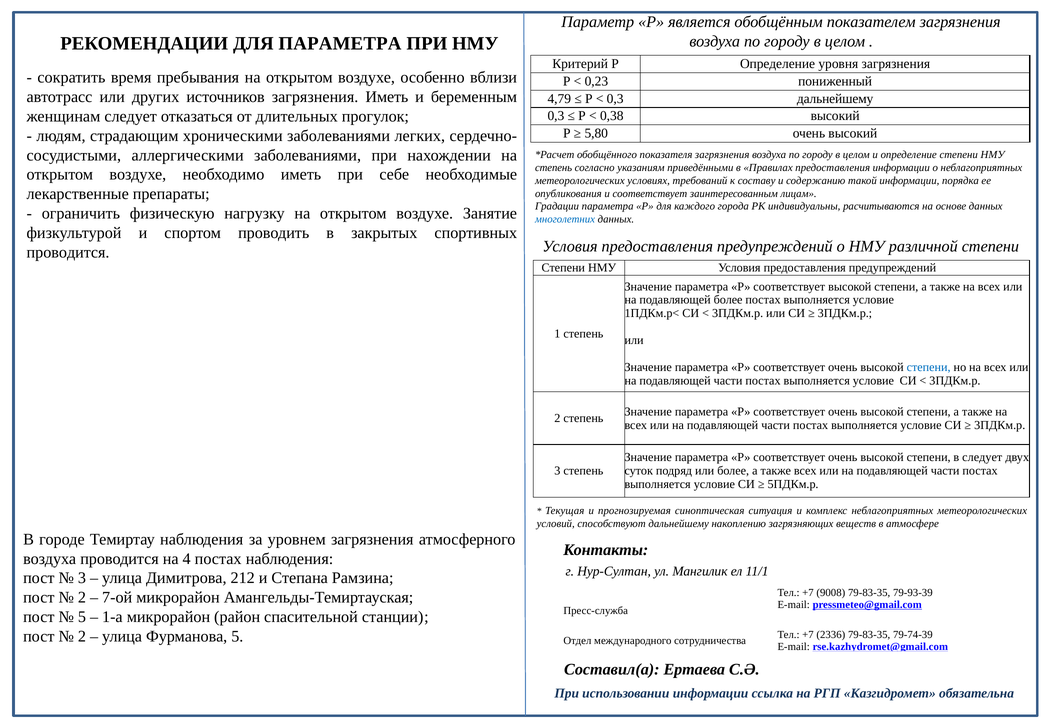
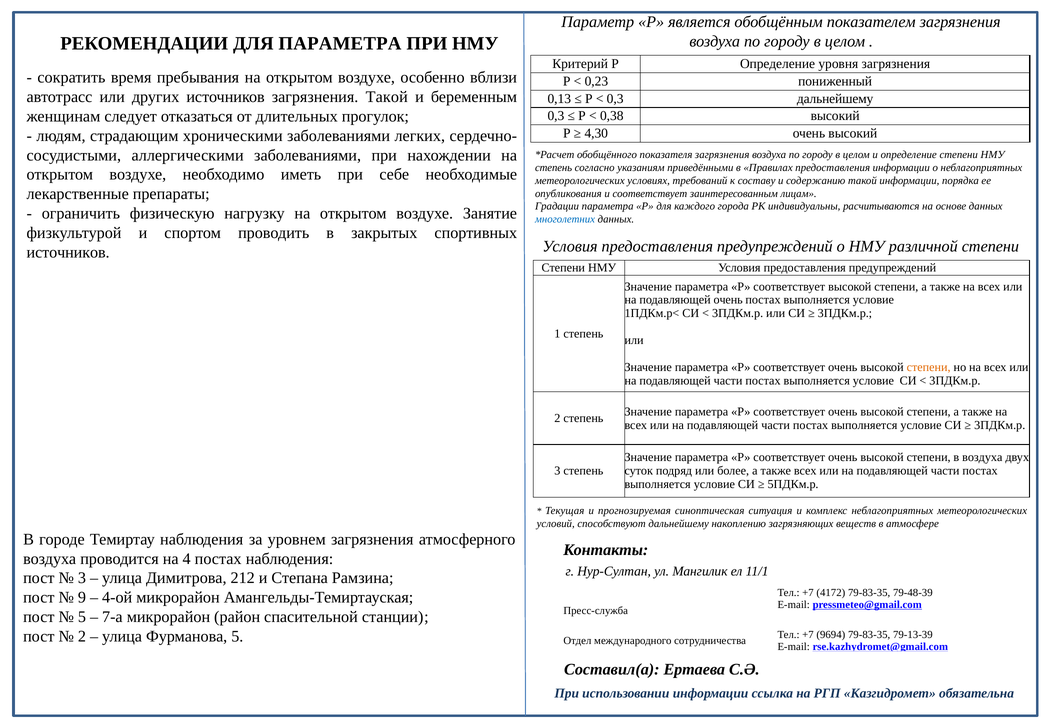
загрязнения Иметь: Иметь -> Такой
4,79: 4,79 -> 0,13
5,80: 5,80 -> 4,30
проводится at (68, 252): проводится -> источников
подавляющей более: более -> очень
степени at (929, 367) colour: blue -> orange
в следует: следует -> воздуха
9008: 9008 -> 4172
79-93-39: 79-93-39 -> 79-48-39
2 at (82, 597): 2 -> 9
7-ой: 7-ой -> 4-ой
1-а: 1-а -> 7-а
2336: 2336 -> 9694
79-74-39: 79-74-39 -> 79-13-39
